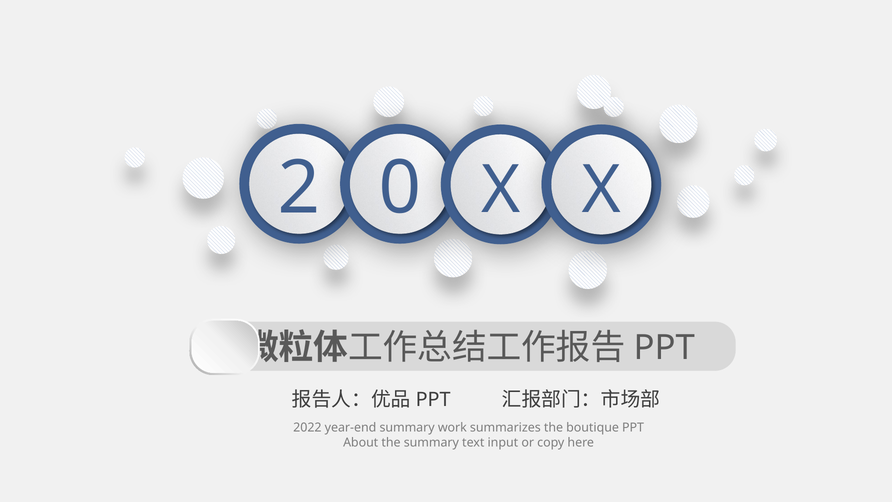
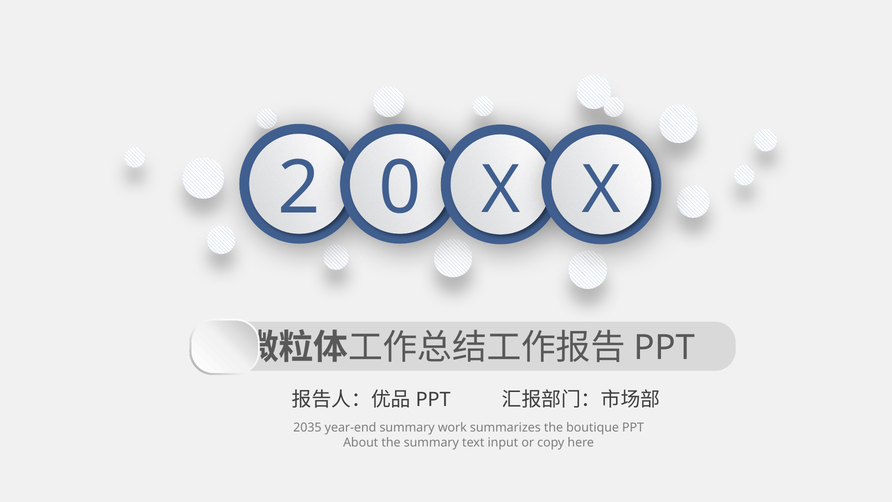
2022: 2022 -> 2035
